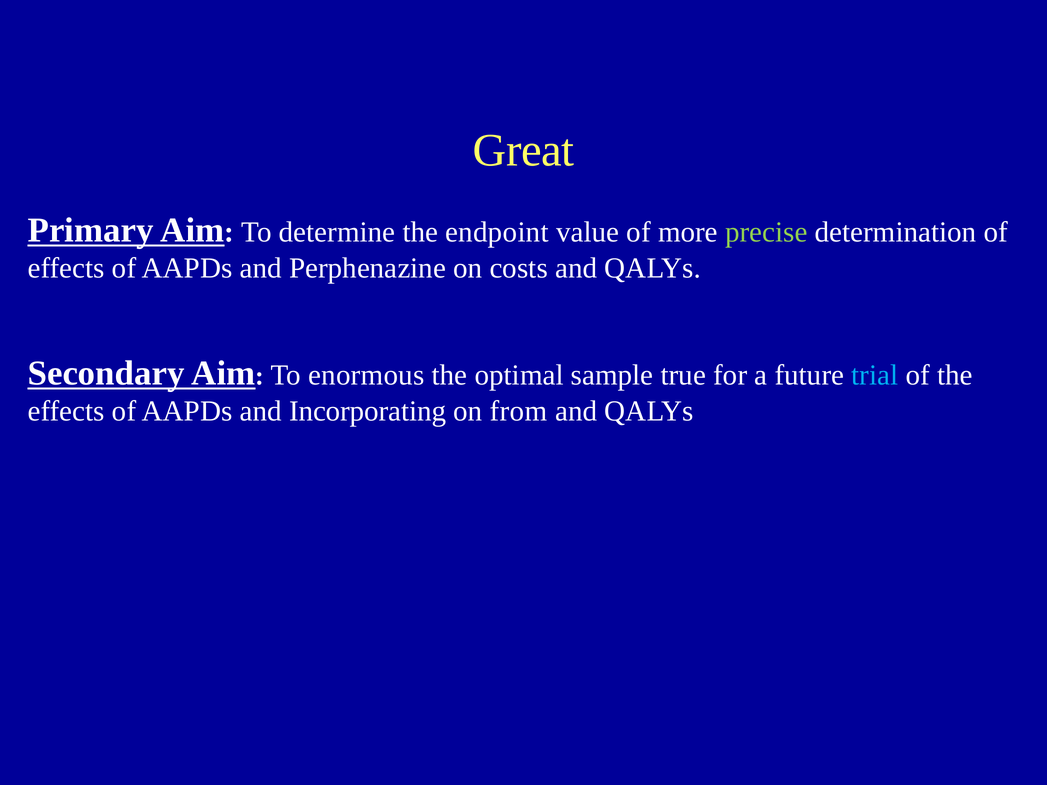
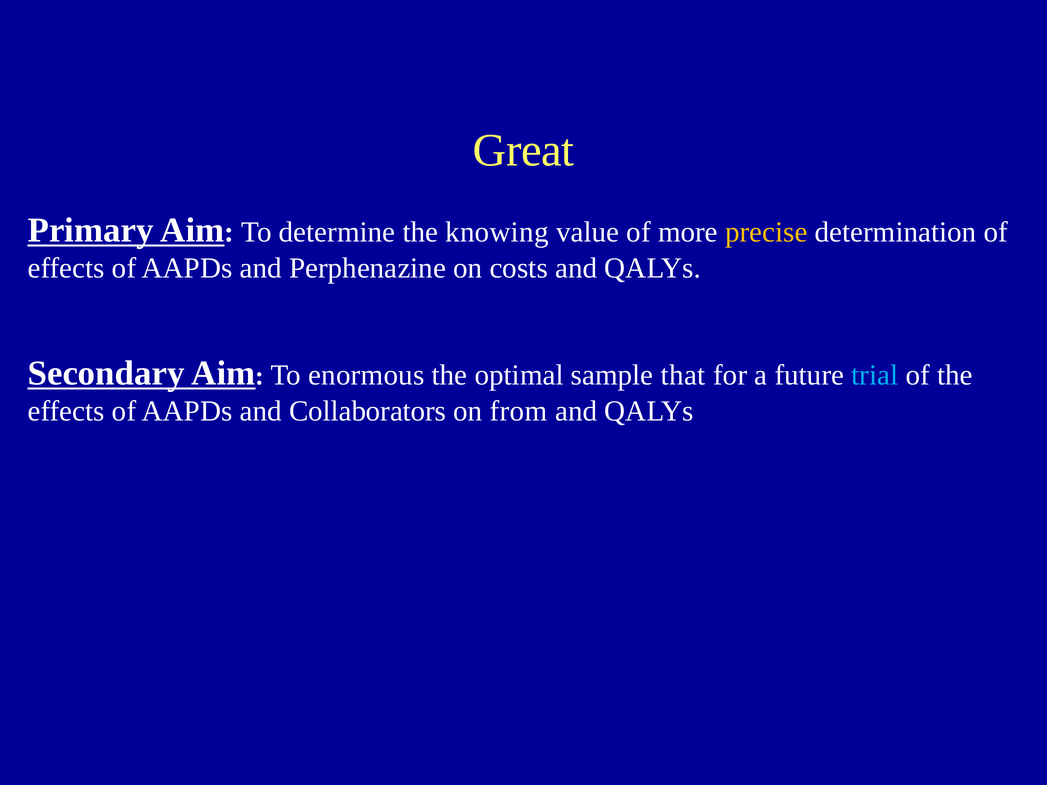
endpoint: endpoint -> knowing
precise colour: light green -> yellow
true: true -> that
Incorporating: Incorporating -> Collaborators
